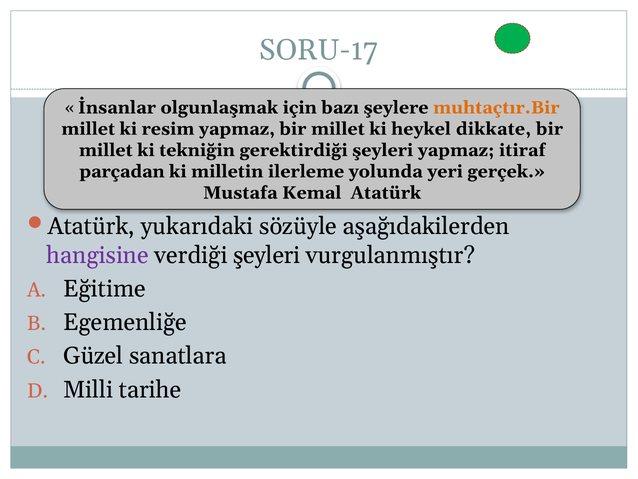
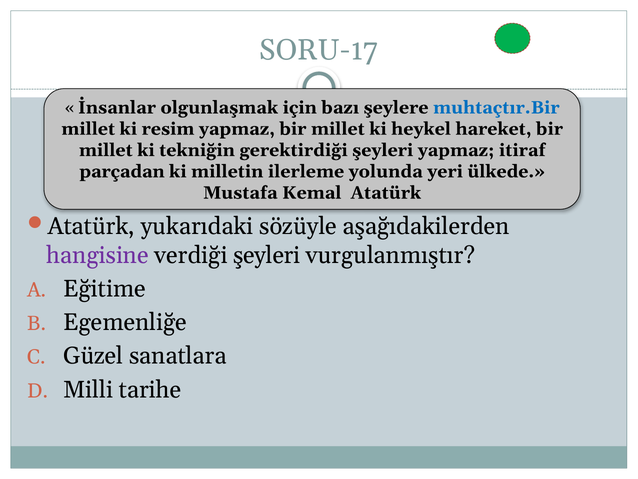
muhtaçtır.Bir colour: orange -> blue
dikkate: dikkate -> hareket
gerçek: gerçek -> ülkede
